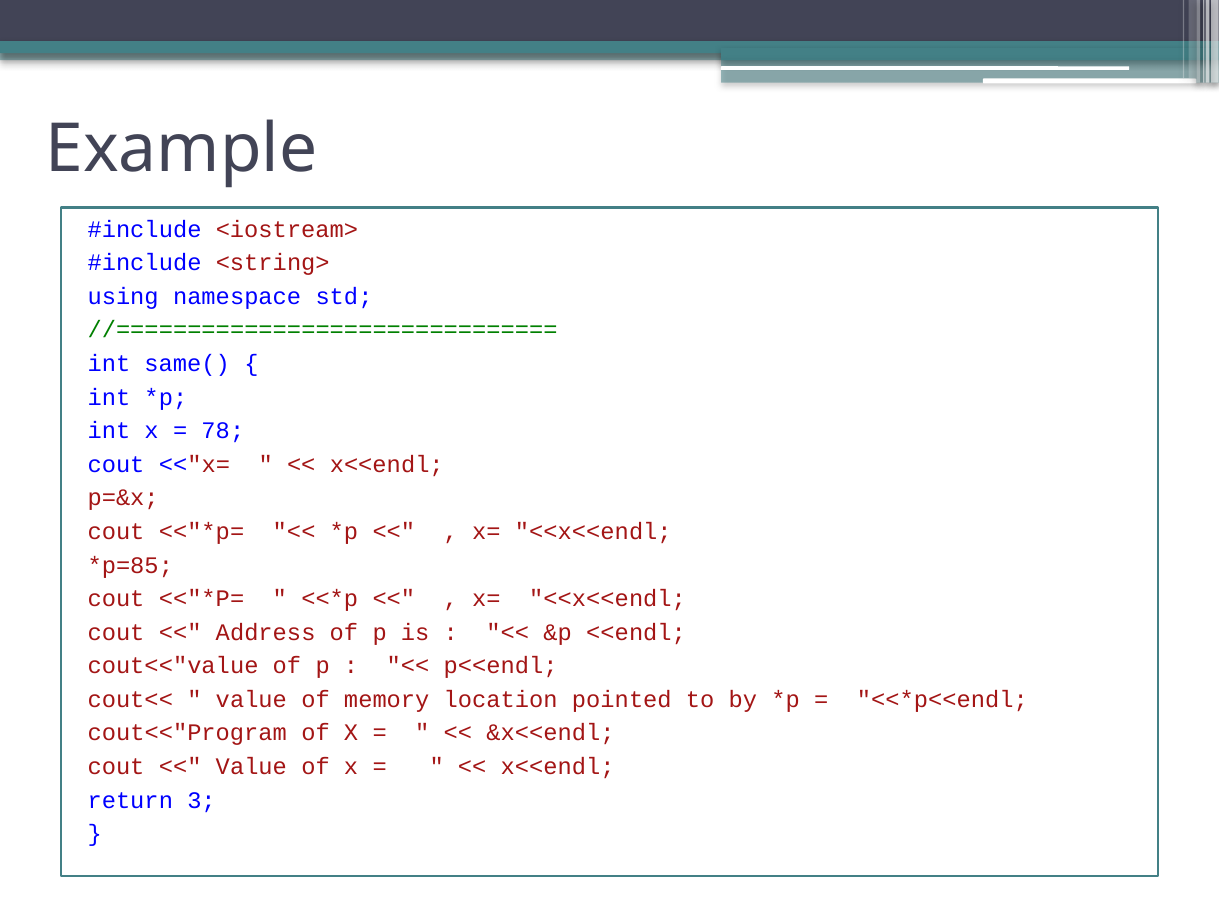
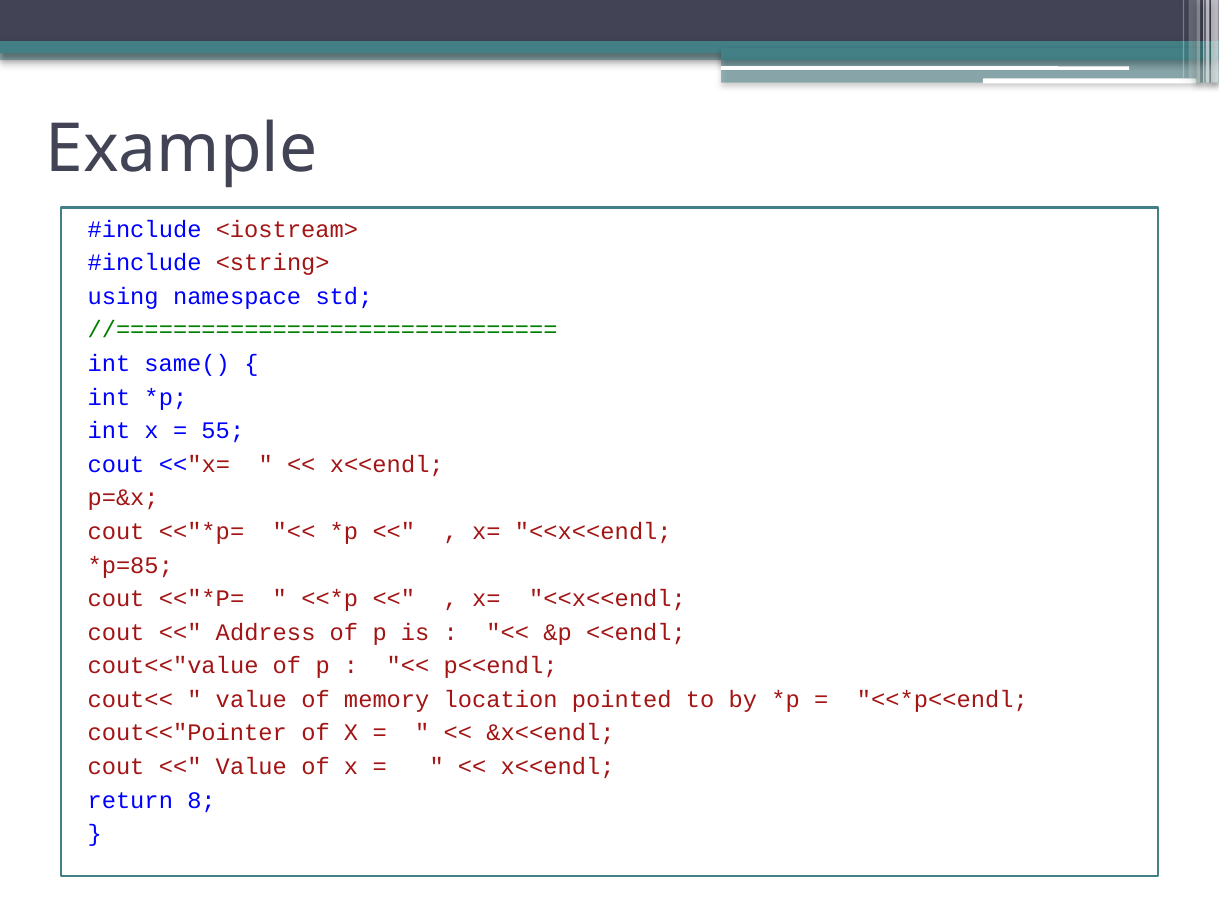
78: 78 -> 55
cout<<"Program: cout<<"Program -> cout<<"Pointer
3: 3 -> 8
